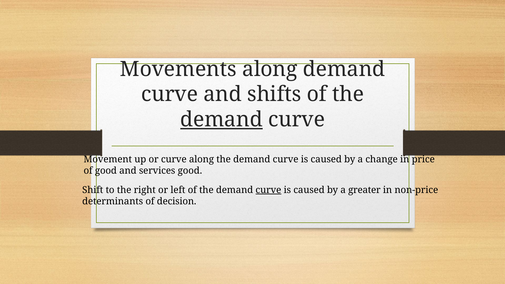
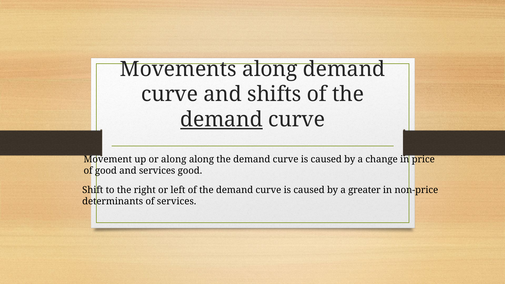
or curve: curve -> along
curve at (268, 190) underline: present -> none
of decision: decision -> services
